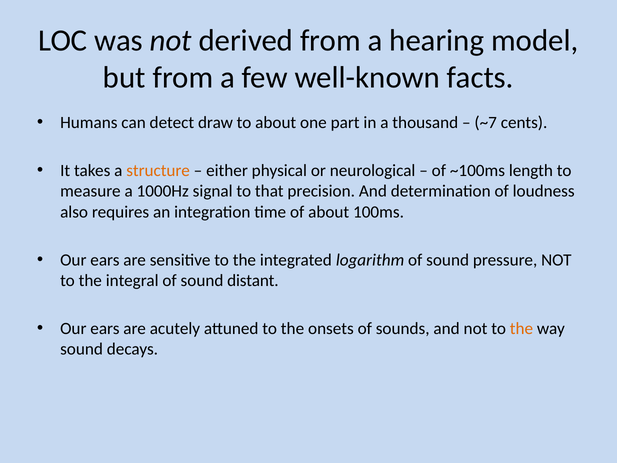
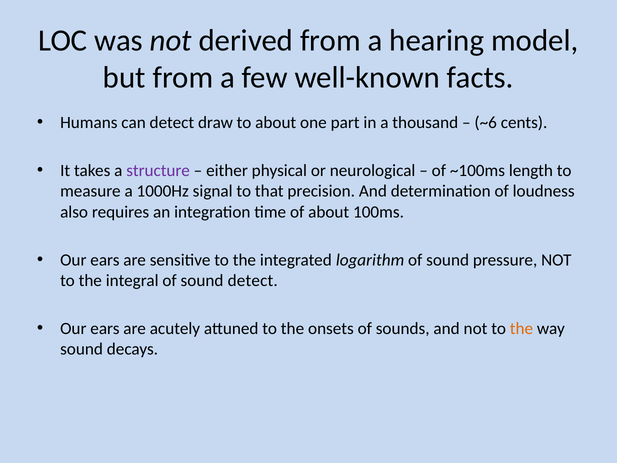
~7: ~7 -> ~6
structure colour: orange -> purple
sound distant: distant -> detect
